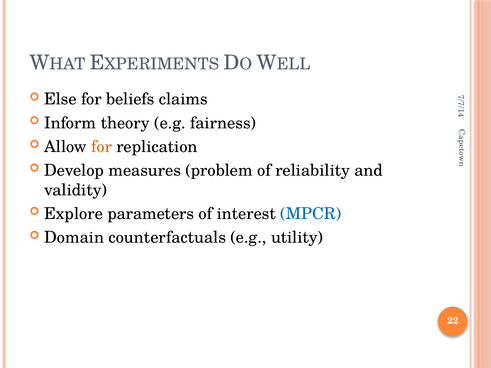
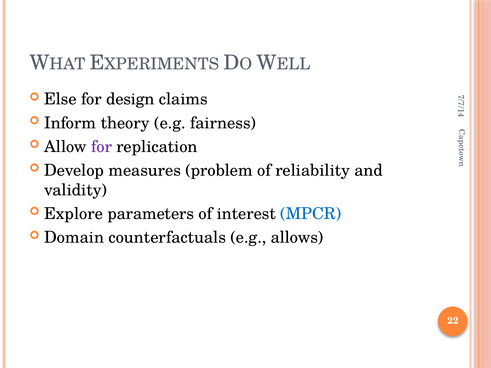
beliefs: beliefs -> design
for at (102, 147) colour: orange -> purple
utility: utility -> allows
